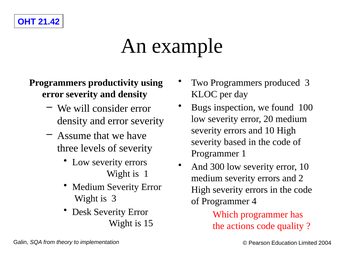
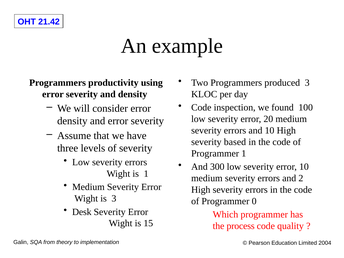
Bugs at (201, 108): Bugs -> Code
4: 4 -> 0
actions: actions -> process
